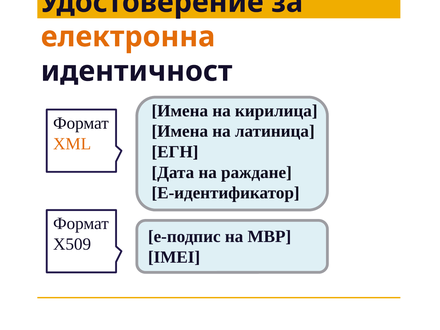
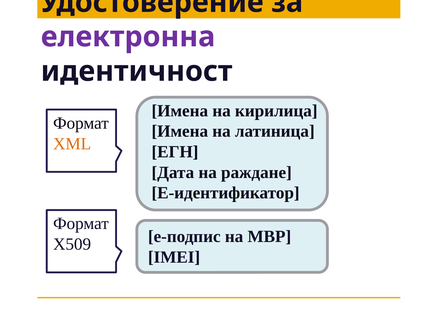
електронна colour: orange -> purple
